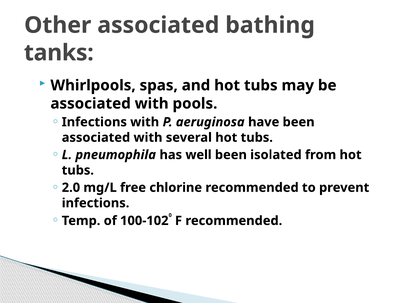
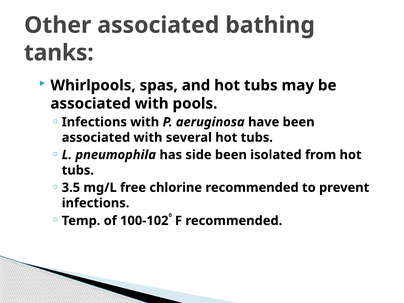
well: well -> side
2.0: 2.0 -> 3.5
